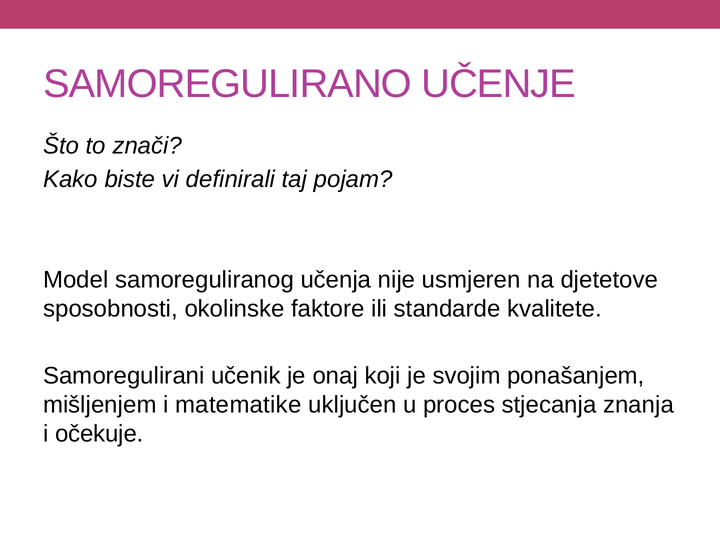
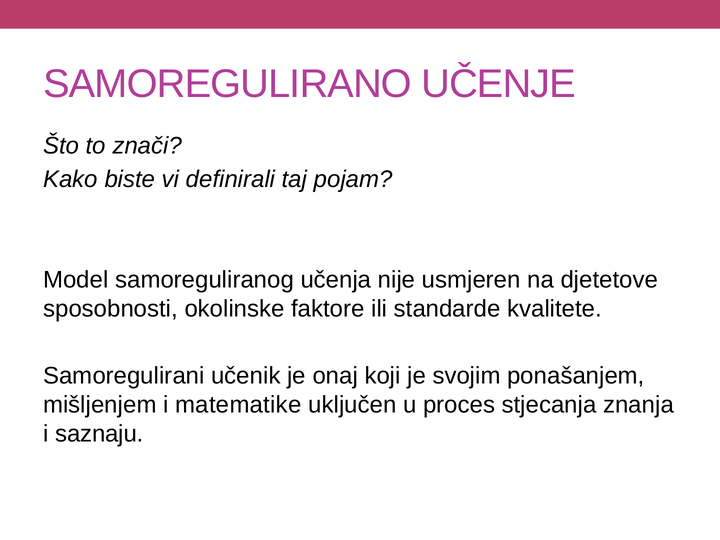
očekuje: očekuje -> saznaju
